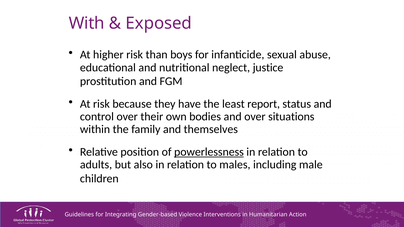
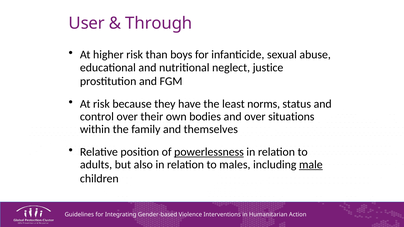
With: With -> User
Exposed: Exposed -> Through
report: report -> norms
male underline: none -> present
